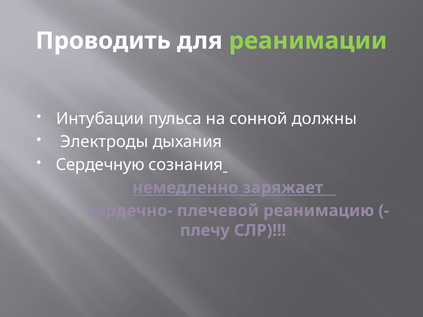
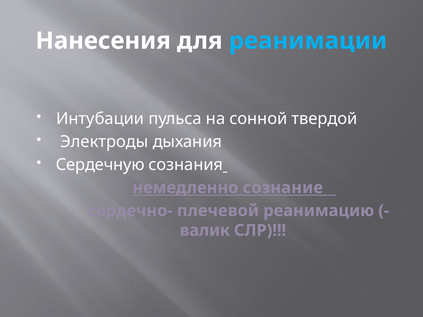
Проводить: Проводить -> Нанесения
реанимации colour: light green -> light blue
должны: должны -> твердой
заряжает: заряжает -> сознание
плечу: плечу -> валик
